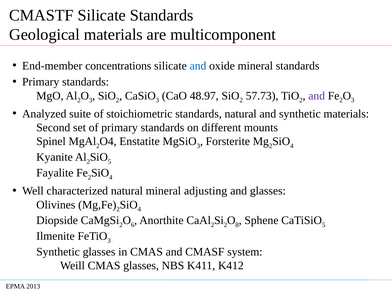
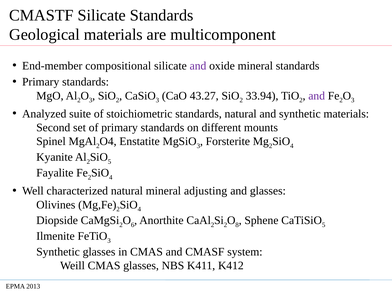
concentrations: concentrations -> compositional
and at (198, 66) colour: blue -> purple
48.97: 48.97 -> 43.27
57.73: 57.73 -> 33.94
